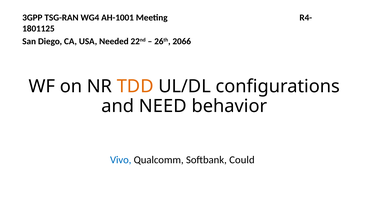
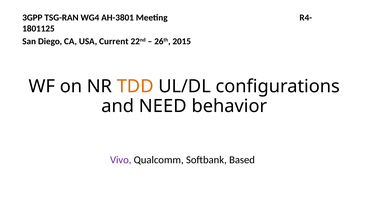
AH-1001: AH-1001 -> AH-3801
Needed: Needed -> Current
2066: 2066 -> 2015
Vivo colour: blue -> purple
Could: Could -> Based
